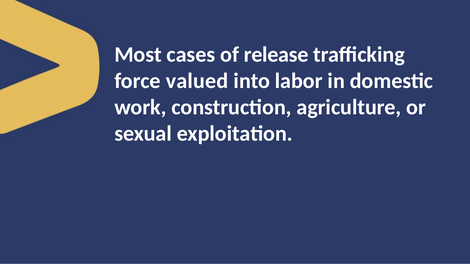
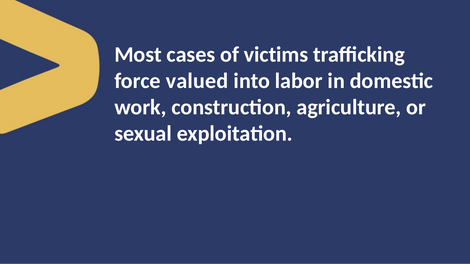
release: release -> victims
